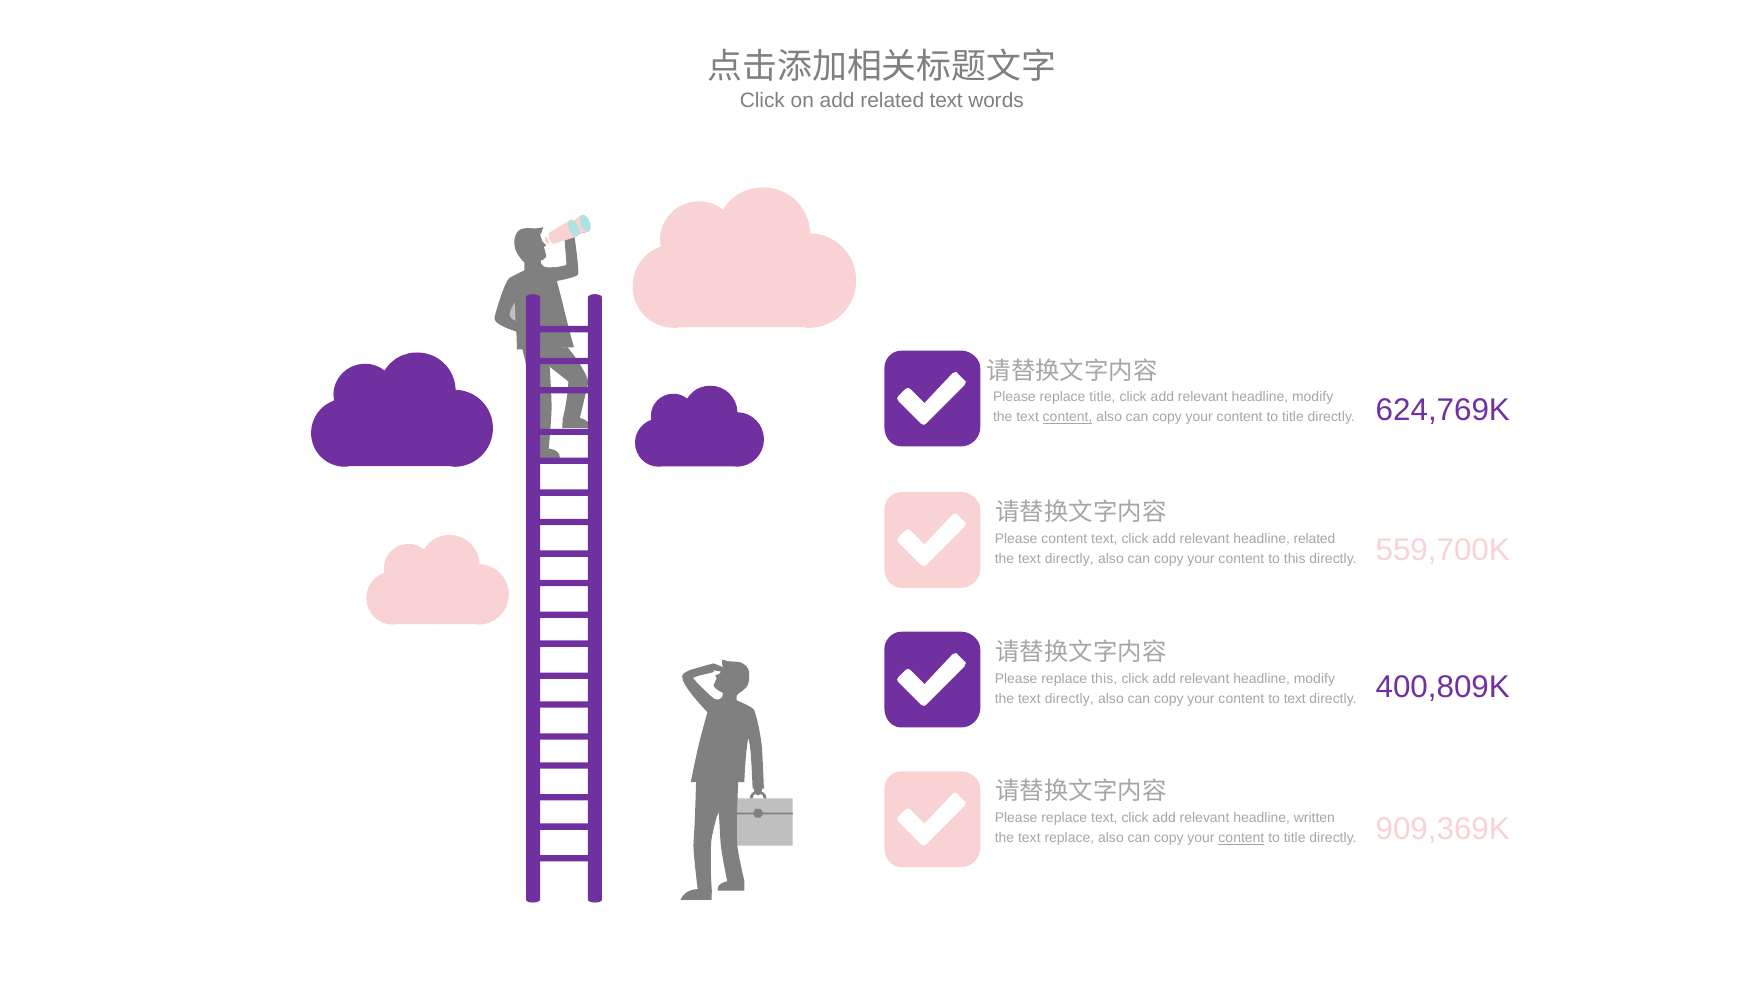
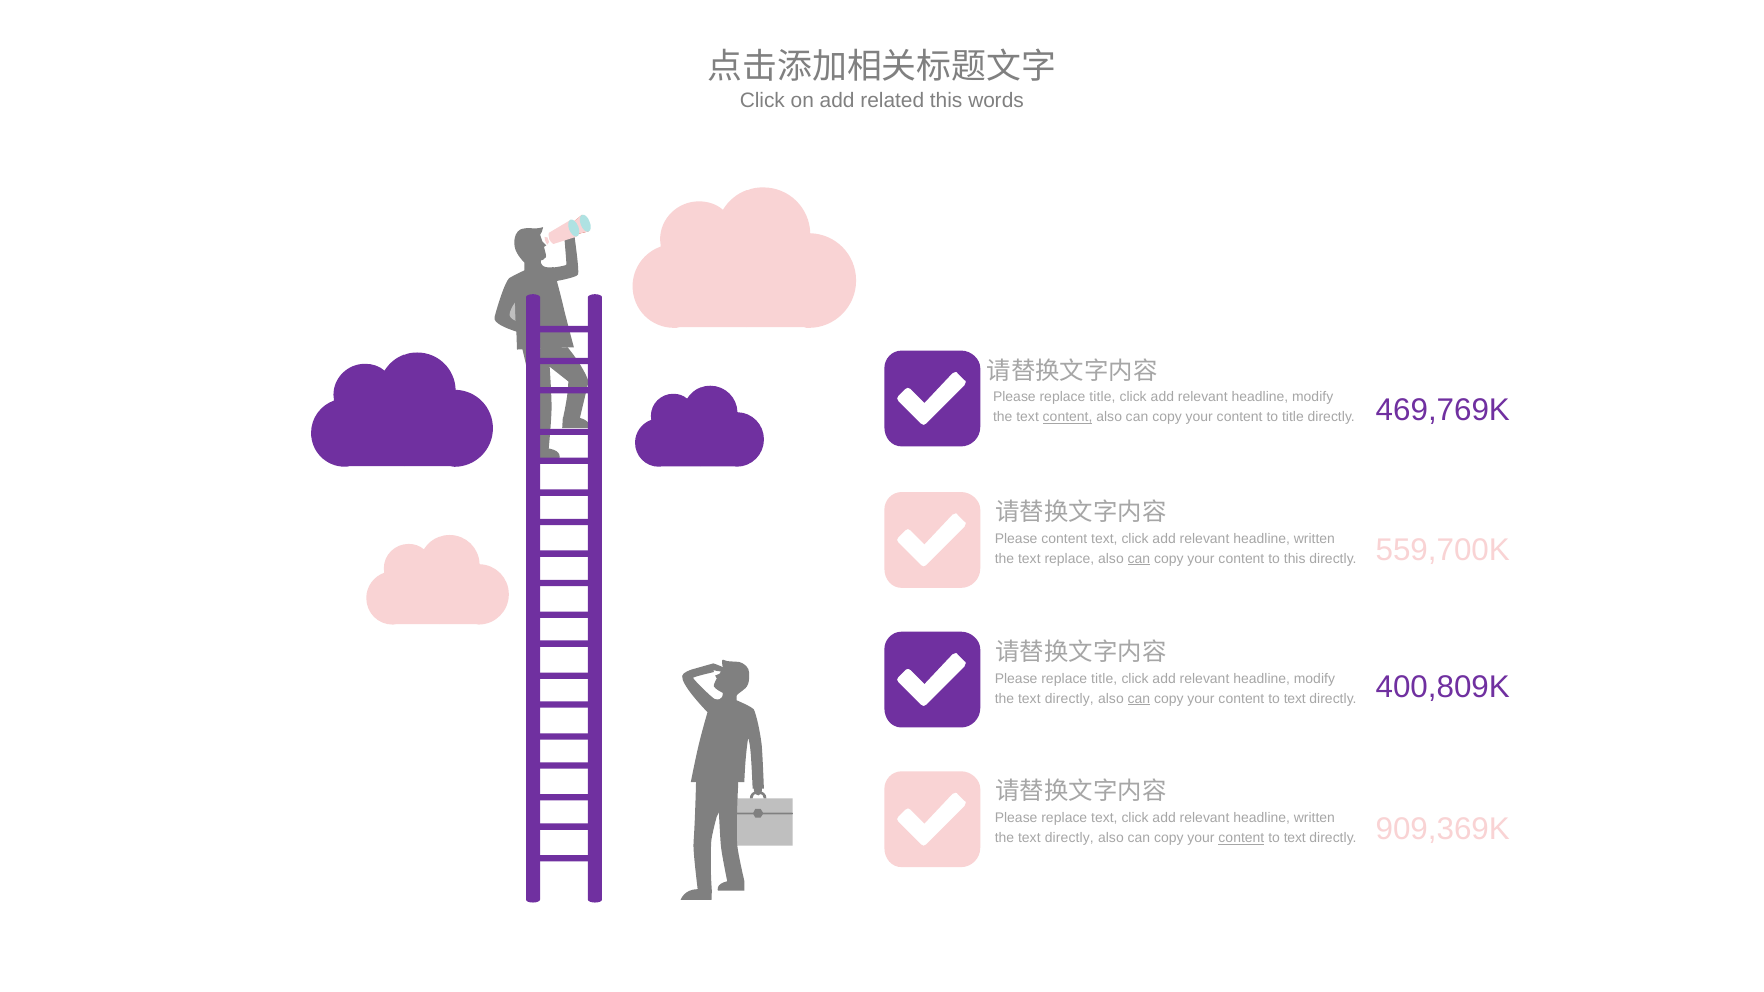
related text: text -> this
624,769K: 624,769K -> 469,769K
related at (1314, 539): related -> written
directly at (1069, 559): directly -> replace
can at (1139, 559) underline: none -> present
this at (1104, 679): this -> title
can at (1139, 699) underline: none -> present
replace at (1069, 838): replace -> directly
title at (1295, 838): title -> text
